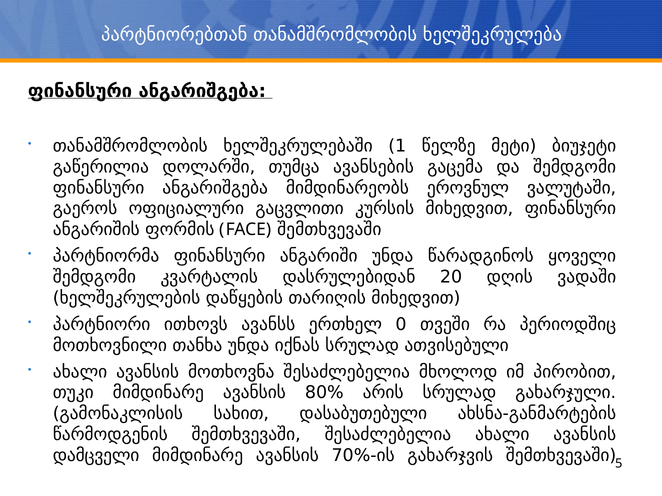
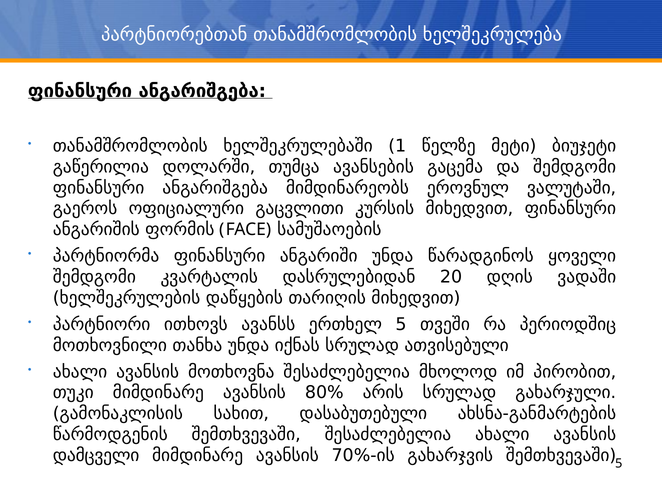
FACE შემთხვევაში: შემთხვევაში -> სამუშაოების
ერთხელ 0: 0 -> 5
